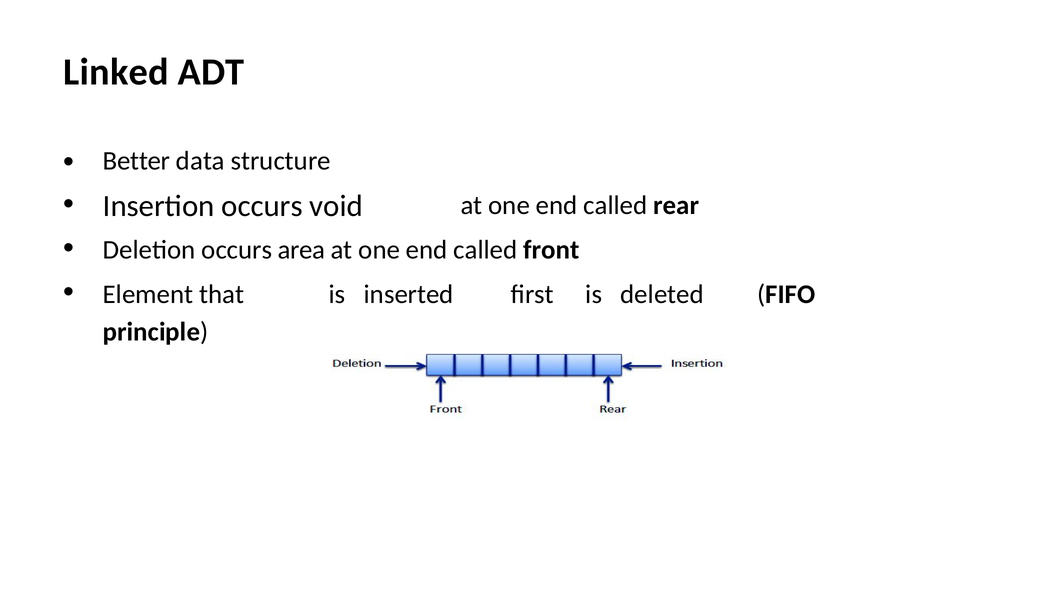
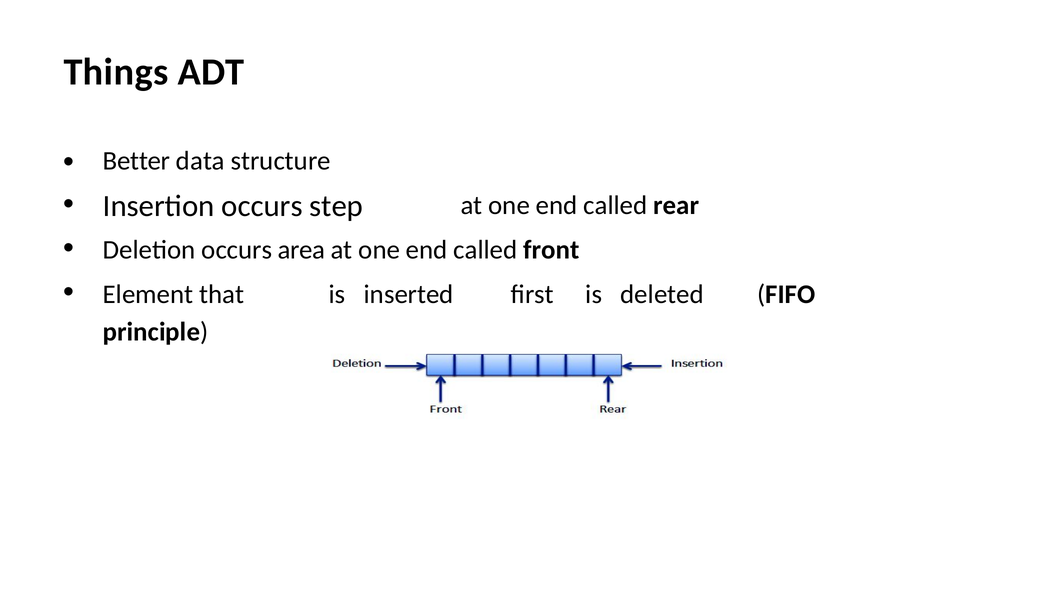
Linked: Linked -> Things
void: void -> step
